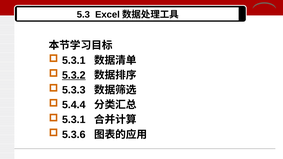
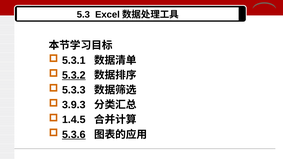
5.4.4: 5.4.4 -> 3.9.3
5.3.1 at (74, 120): 5.3.1 -> 1.4.5
5.3.6 underline: none -> present
